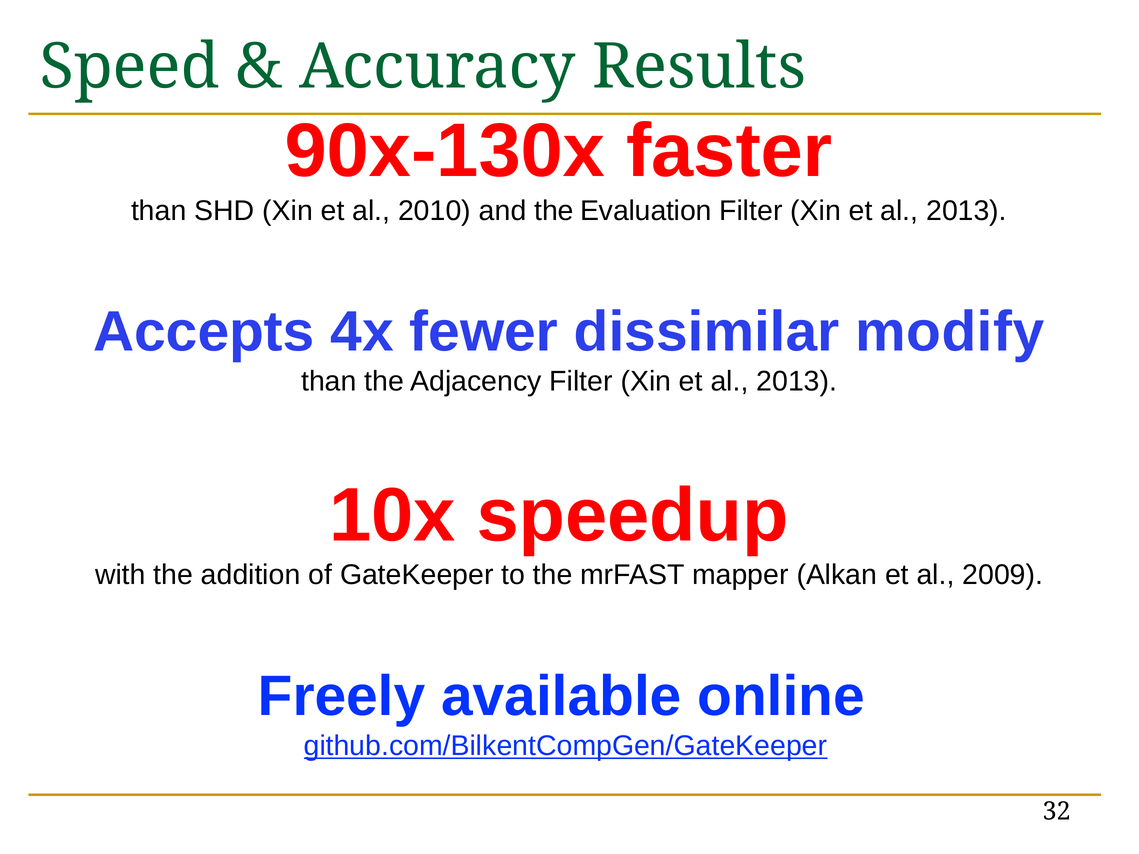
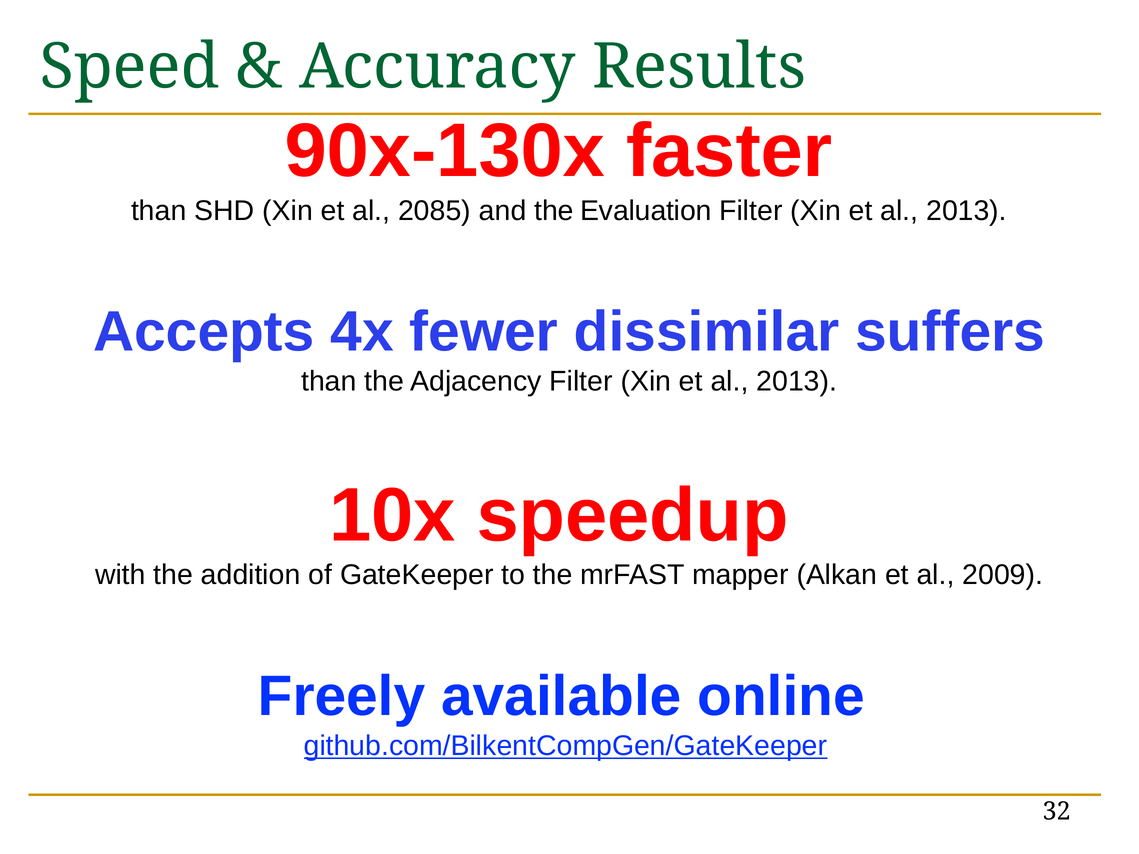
2010: 2010 -> 2085
modify: modify -> suffers
